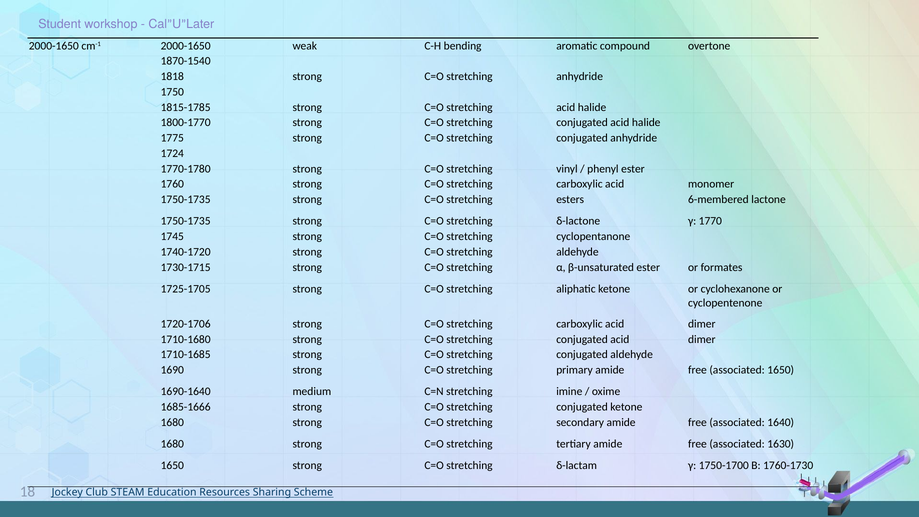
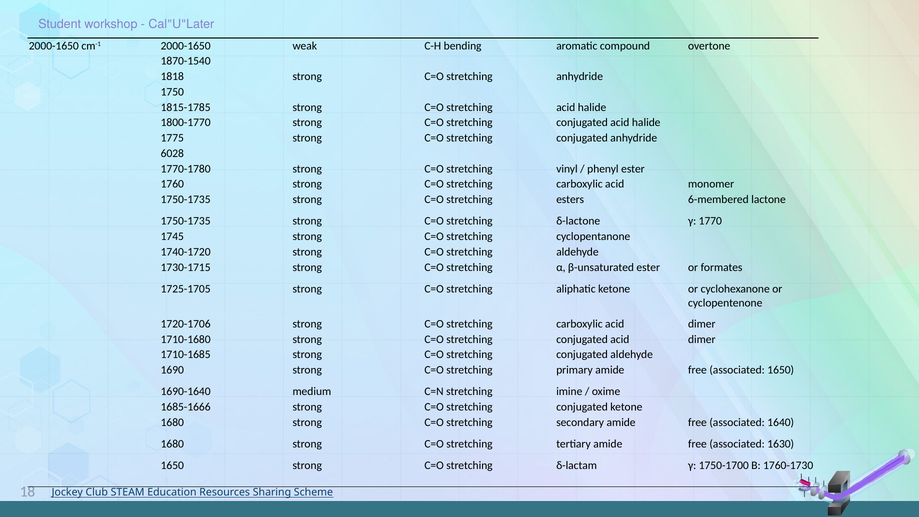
1724: 1724 -> 6028
